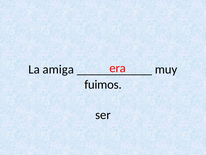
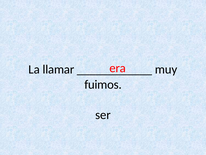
amiga: amiga -> llamar
